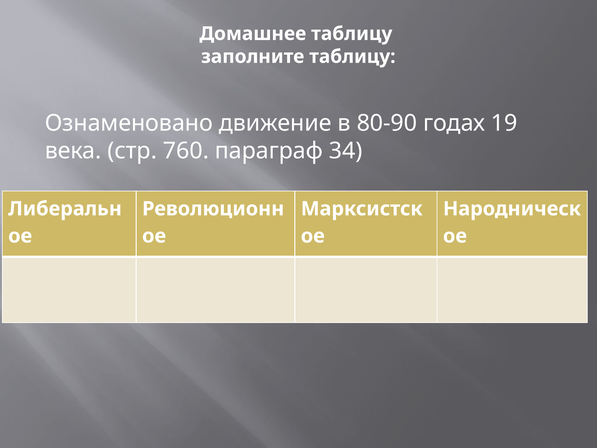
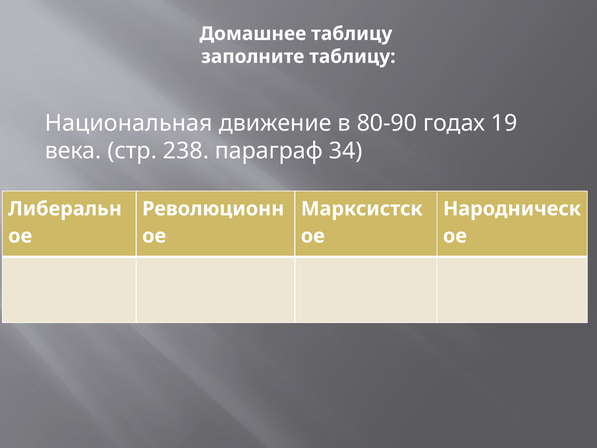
Ознаменовано: Ознаменовано -> Национальная
760: 760 -> 238
